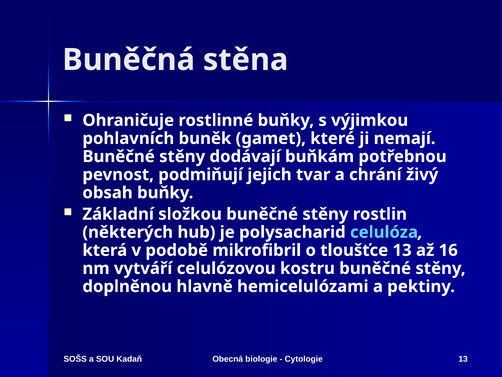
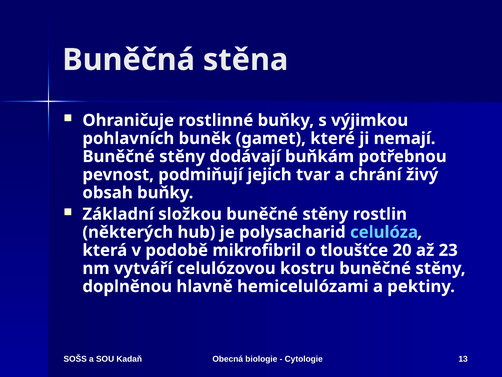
tloušťce 13: 13 -> 20
16: 16 -> 23
